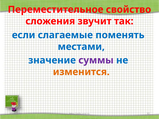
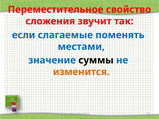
суммы colour: purple -> black
